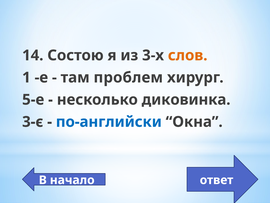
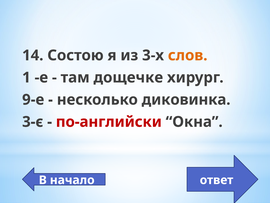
проблем: проблем -> дощечке
5-е: 5-е -> 9-е
по-английски colour: blue -> red
